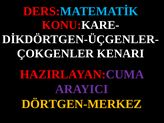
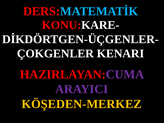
DÖRTGEN-MERKEZ: DÖRTGEN-MERKEZ -> KÖŞEDEN-MERKEZ
